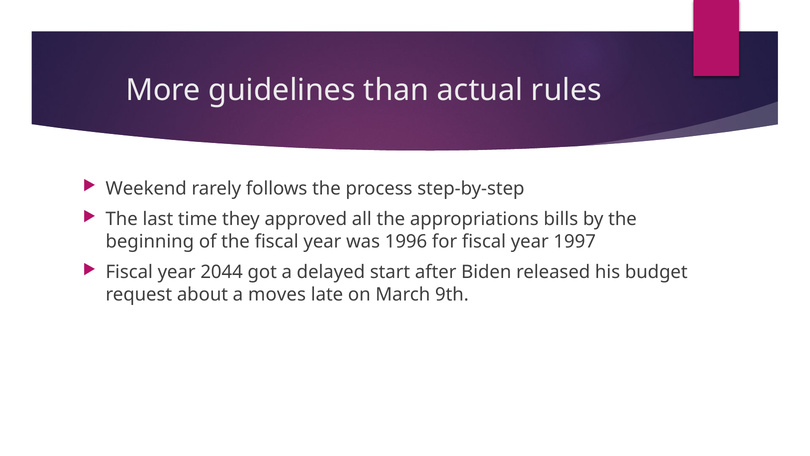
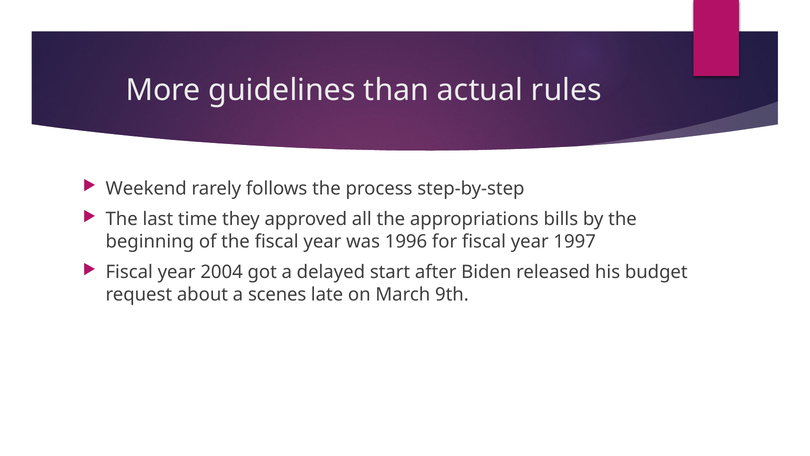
2044: 2044 -> 2004
moves: moves -> scenes
